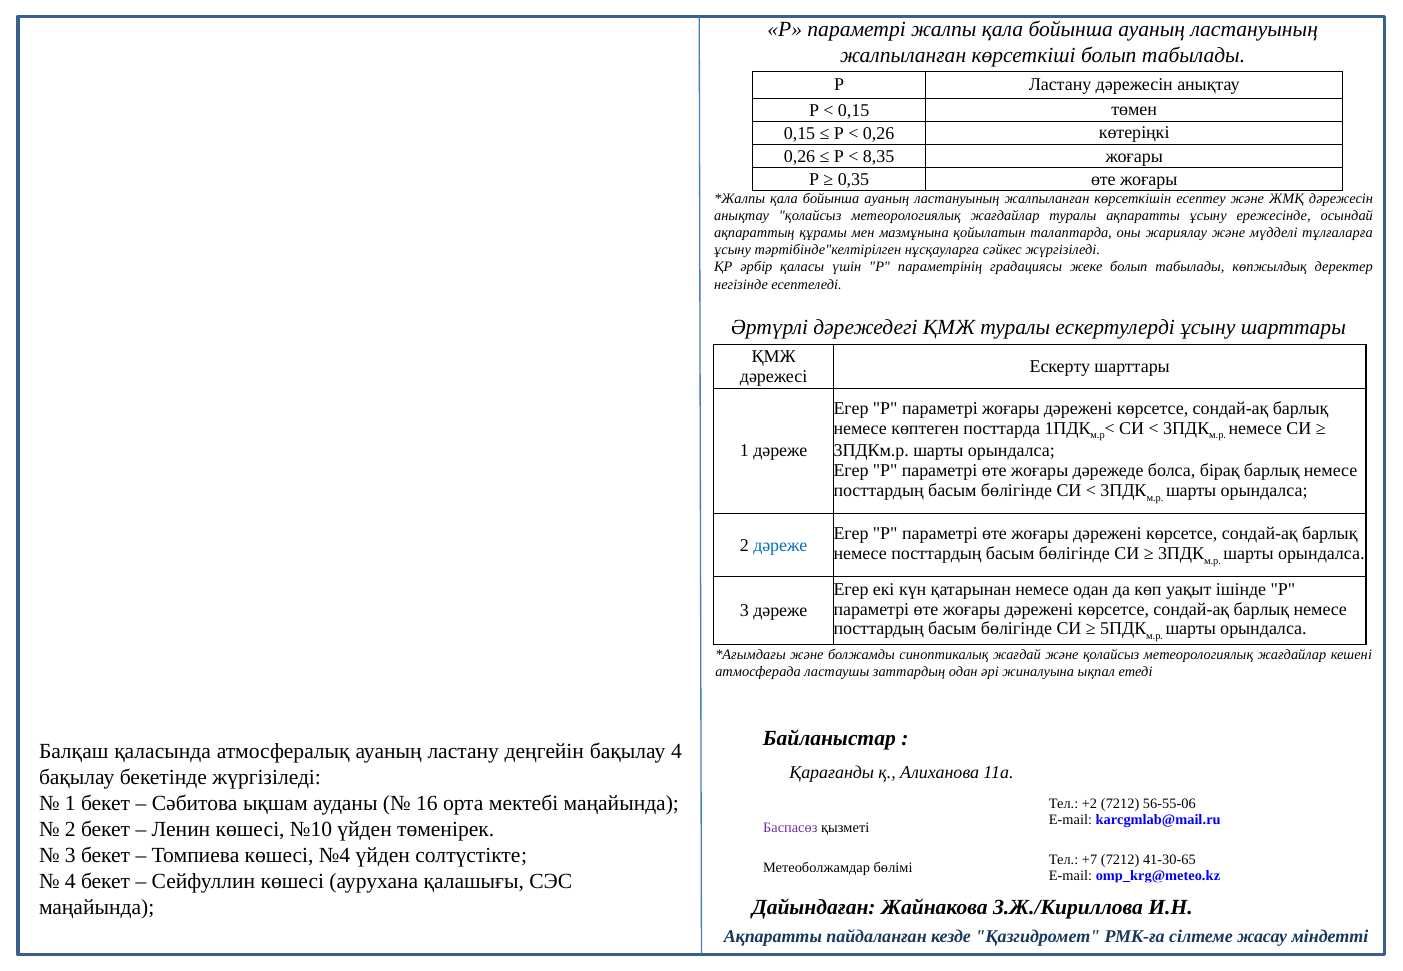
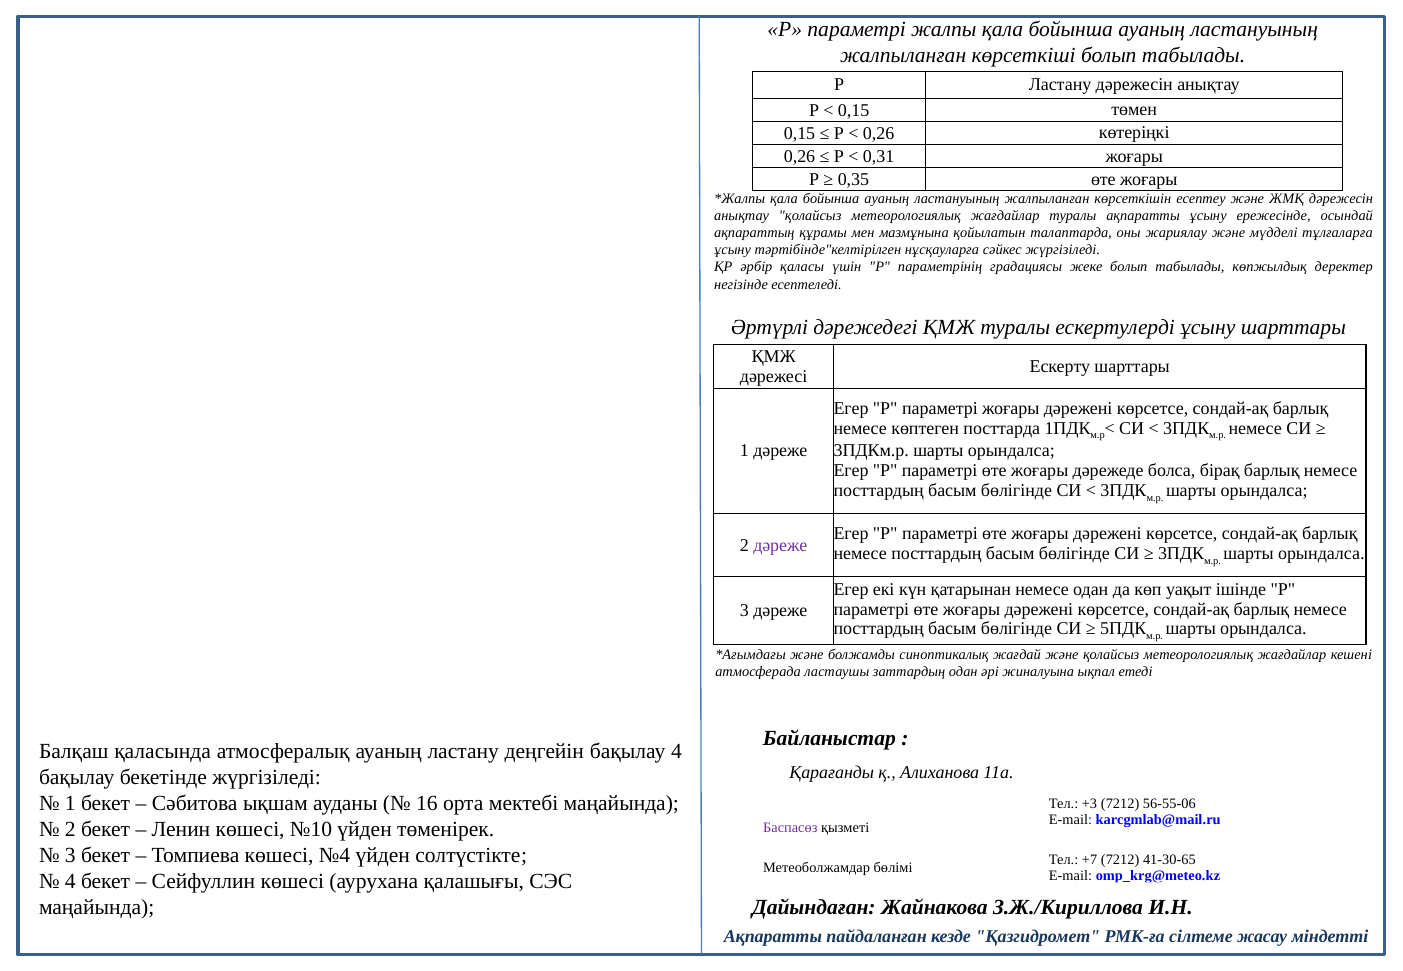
8,35: 8,35 -> 0,31
дәреже at (780, 545) colour: blue -> purple
+2: +2 -> +3
